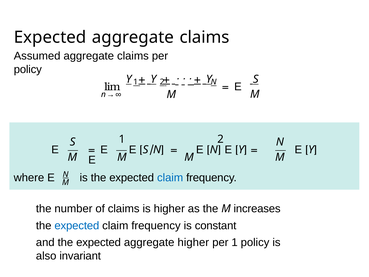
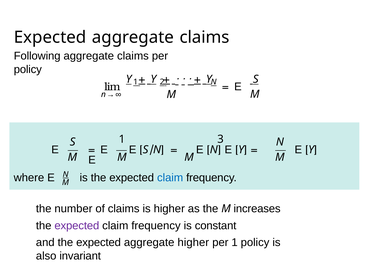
Assumed: Assumed -> Following
2 at (220, 139): 2 -> 3
expected at (77, 226) colour: blue -> purple
